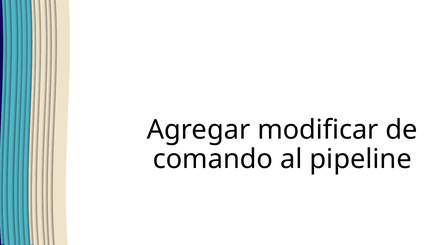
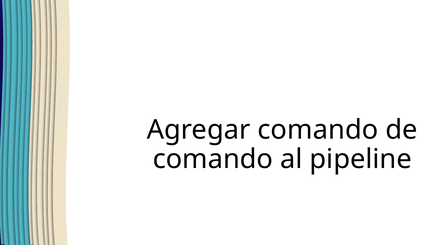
Agregar modificar: modificar -> comando
